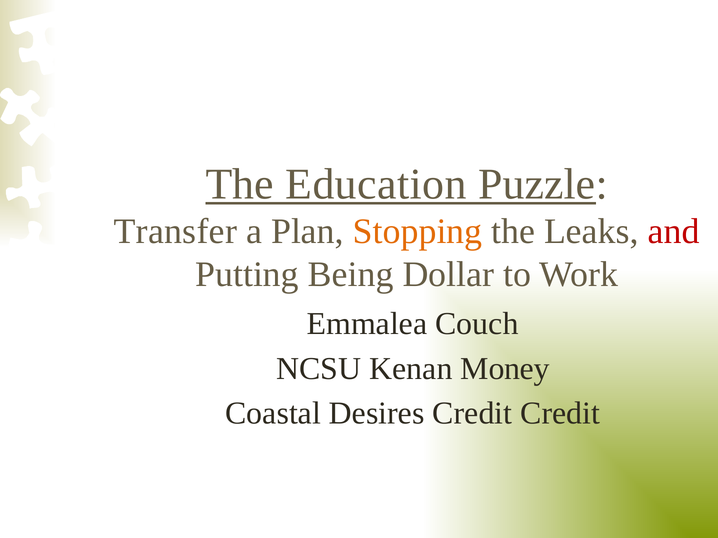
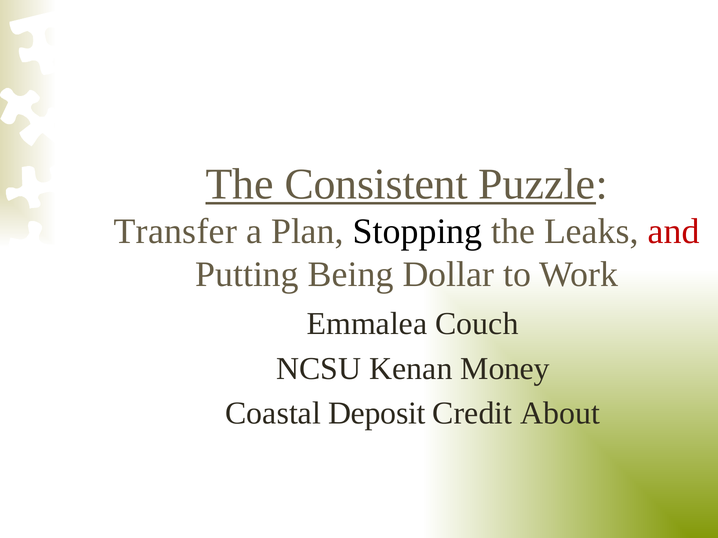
Education: Education -> Consistent
Stopping colour: orange -> black
Desires: Desires -> Deposit
Credit Credit: Credit -> About
